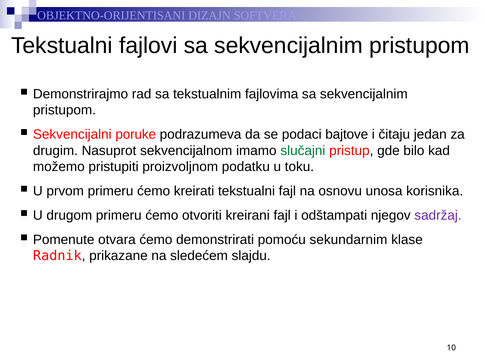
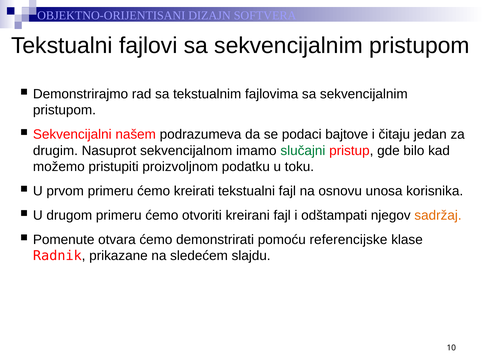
poruke: poruke -> našem
sadržaj colour: purple -> orange
sekundarnim: sekundarnim -> referencijske
